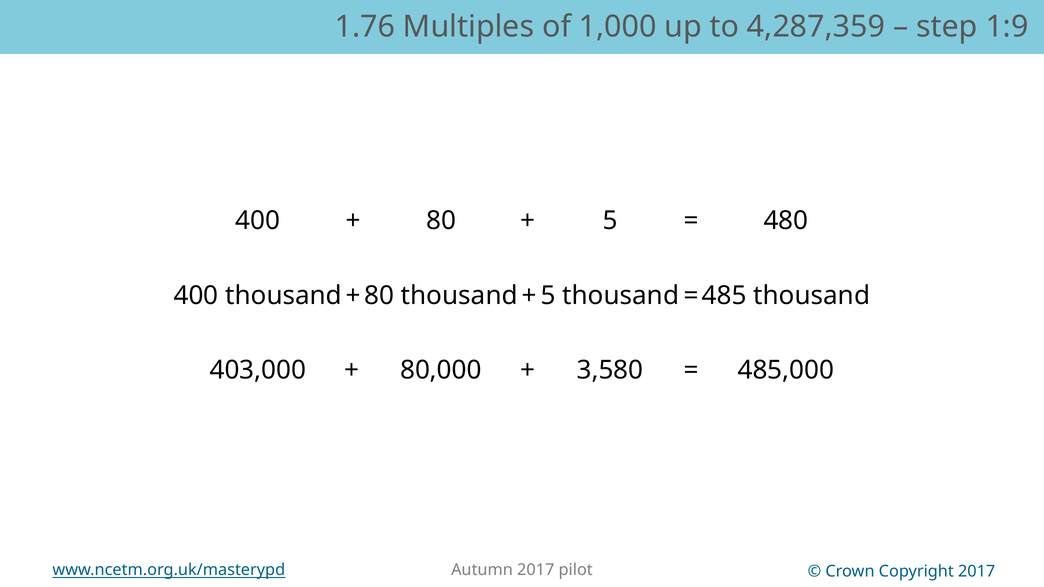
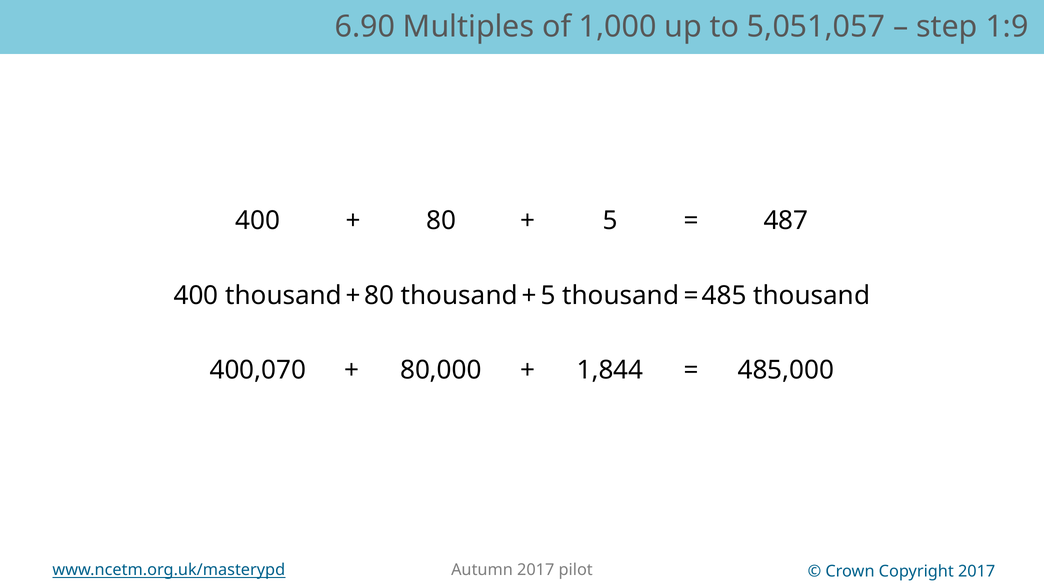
1.76: 1.76 -> 6.90
4,287,359: 4,287,359 -> 5,051,057
480: 480 -> 487
403,000: 403,000 -> 400,070
3,580: 3,580 -> 1,844
